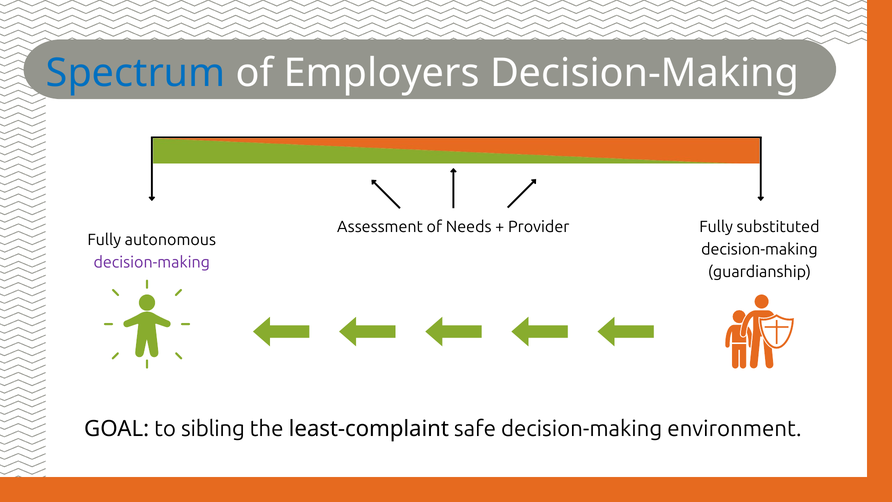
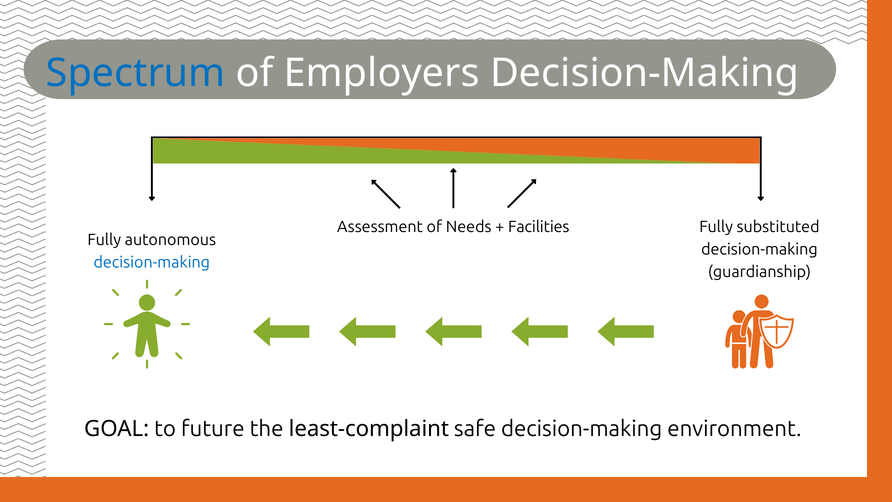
Provider: Provider -> Facilities
decision-making at (152, 262) colour: purple -> blue
sibling: sibling -> future
